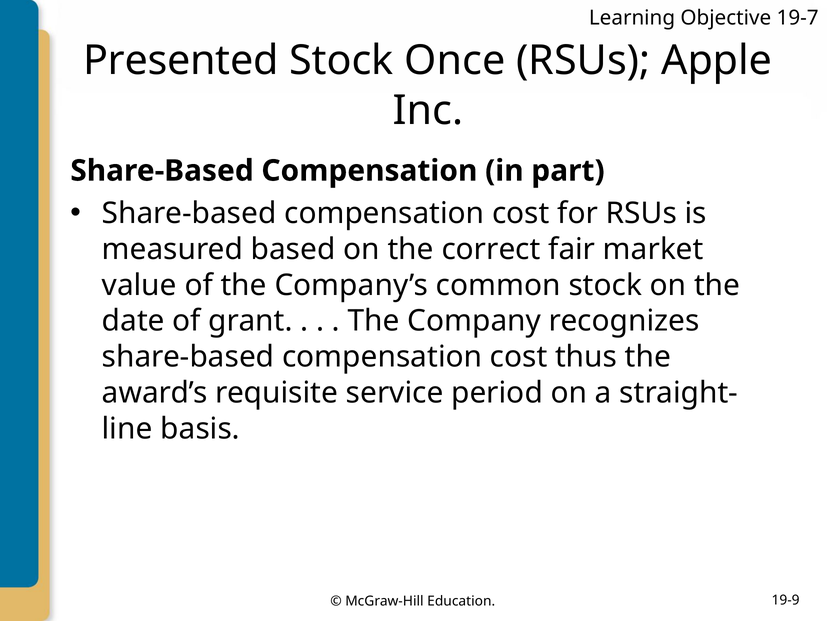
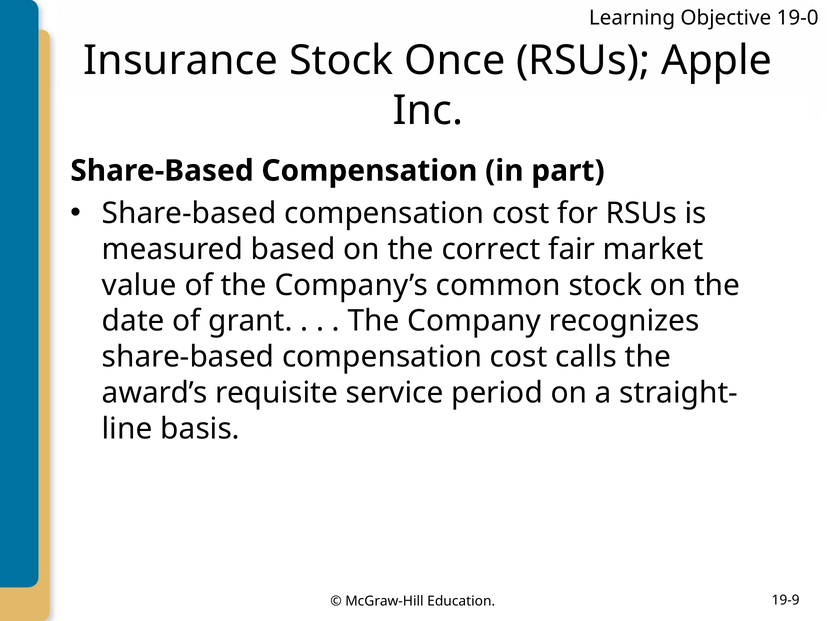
19-7: 19-7 -> 19-0
Presented: Presented -> Insurance
thus: thus -> calls
